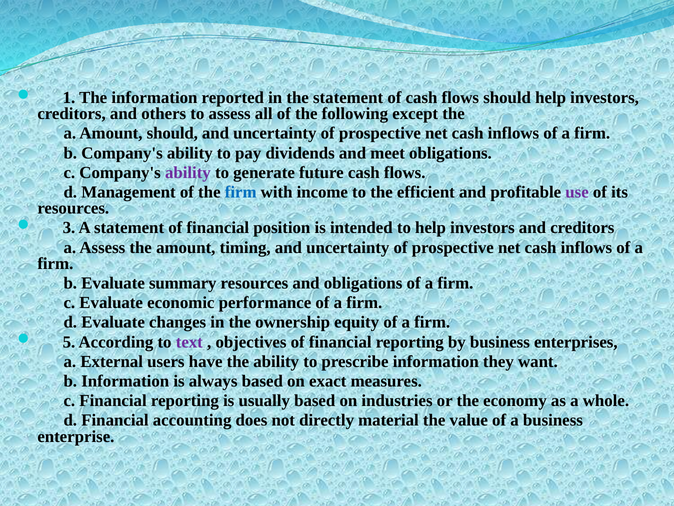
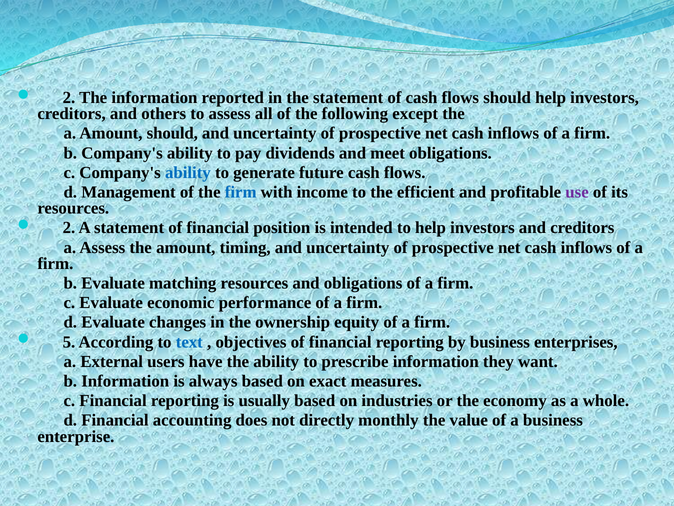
1 at (69, 98): 1 -> 2
ability at (188, 172) colour: purple -> blue
3 at (69, 228): 3 -> 2
summary: summary -> matching
text colour: purple -> blue
material: material -> monthly
